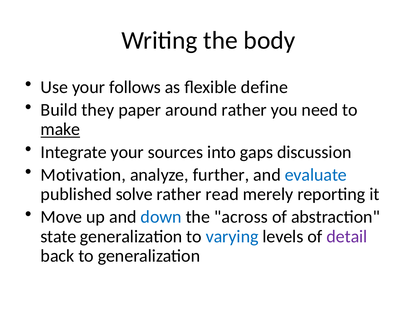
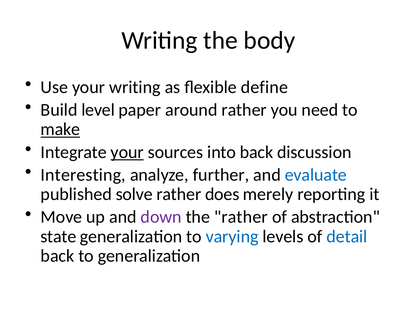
your follows: follows -> writing
they: they -> level
your at (127, 152) underline: none -> present
into gaps: gaps -> back
Motivation: Motivation -> Interesting
read: read -> does
down colour: blue -> purple
the across: across -> rather
detail colour: purple -> blue
